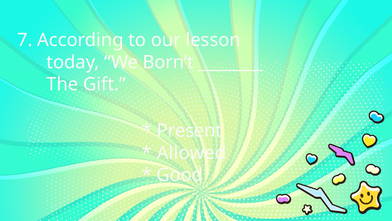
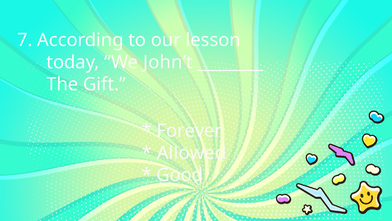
Born’t: Born’t -> John’t
Present: Present -> Forever
